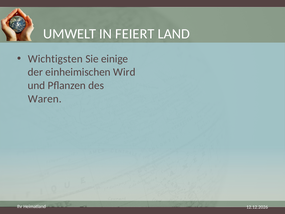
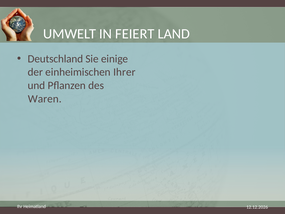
Wichtigsten: Wichtigsten -> Deutschland
Wird: Wird -> Ihrer
